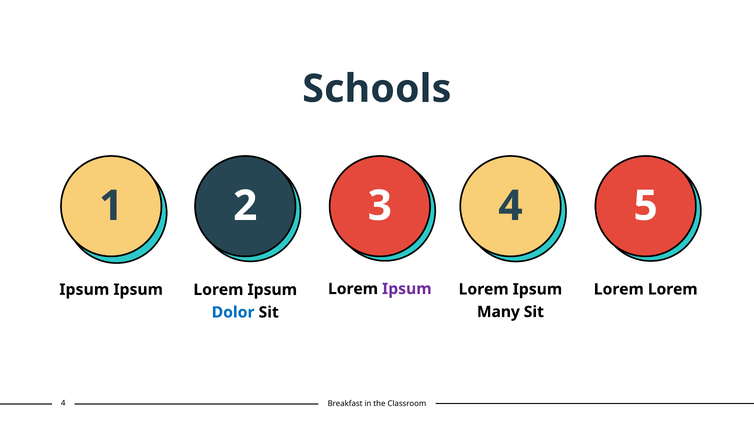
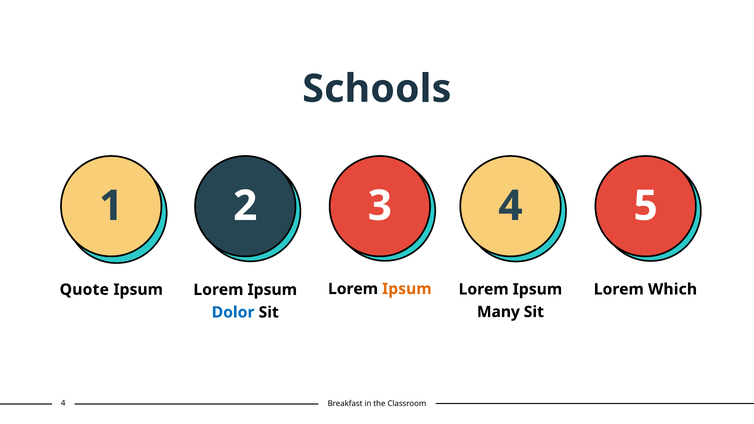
Ipsum at (407, 289) colour: purple -> orange
Lorem Lorem: Lorem -> Which
Ipsum at (84, 290): Ipsum -> Quote
